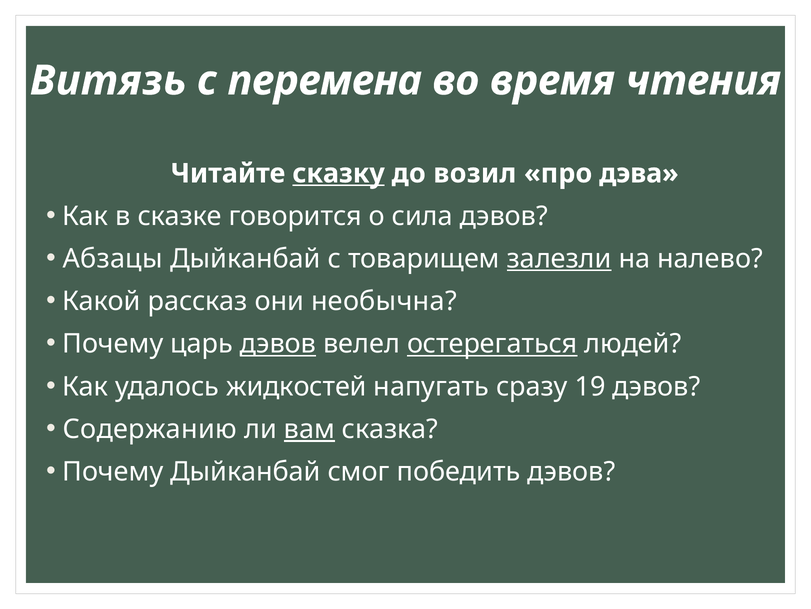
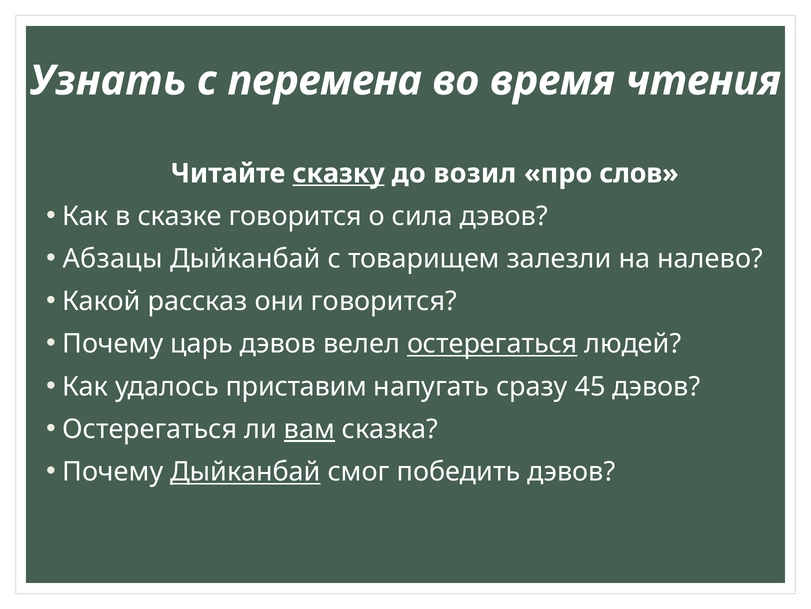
Витязь: Витязь -> Узнать
дэва: дэва -> слов
залезли underline: present -> none
они необычна: необычна -> говорится
дэвов at (278, 344) underline: present -> none
жидкостей: жидкостей -> приставим
19: 19 -> 45
Содержанию at (150, 429): Содержанию -> Остерегаться
Дыйканбай at (245, 471) underline: none -> present
